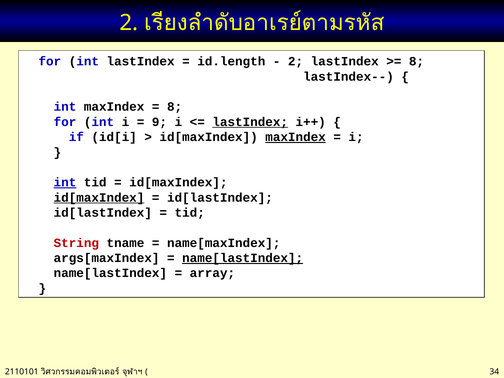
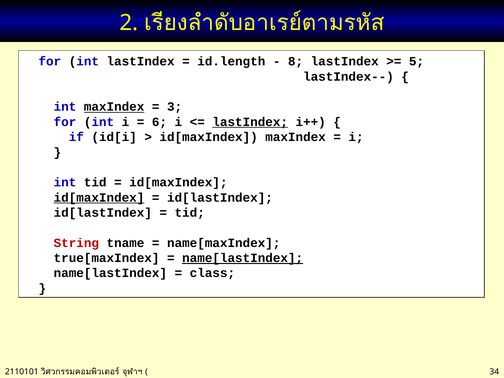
2 at (296, 61): 2 -> 8
8 at (417, 61): 8 -> 5
maxIndex at (114, 107) underline: none -> present
8 at (175, 107): 8 -> 3
9: 9 -> 6
maxIndex at (296, 137) underline: present -> none
int at (65, 182) underline: present -> none
args[maxIndex: args[maxIndex -> true[maxIndex
array: array -> class
